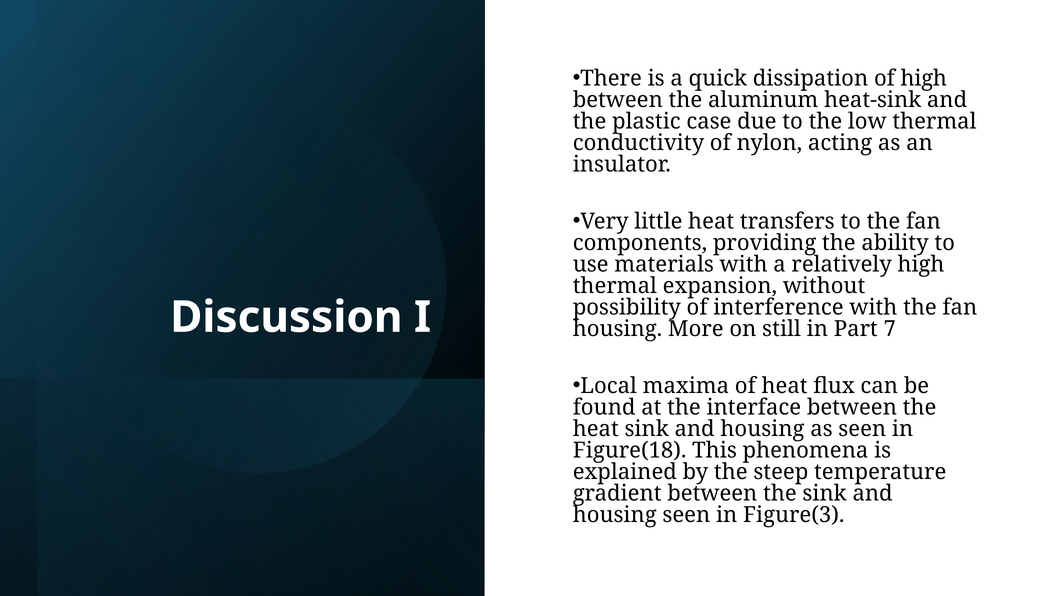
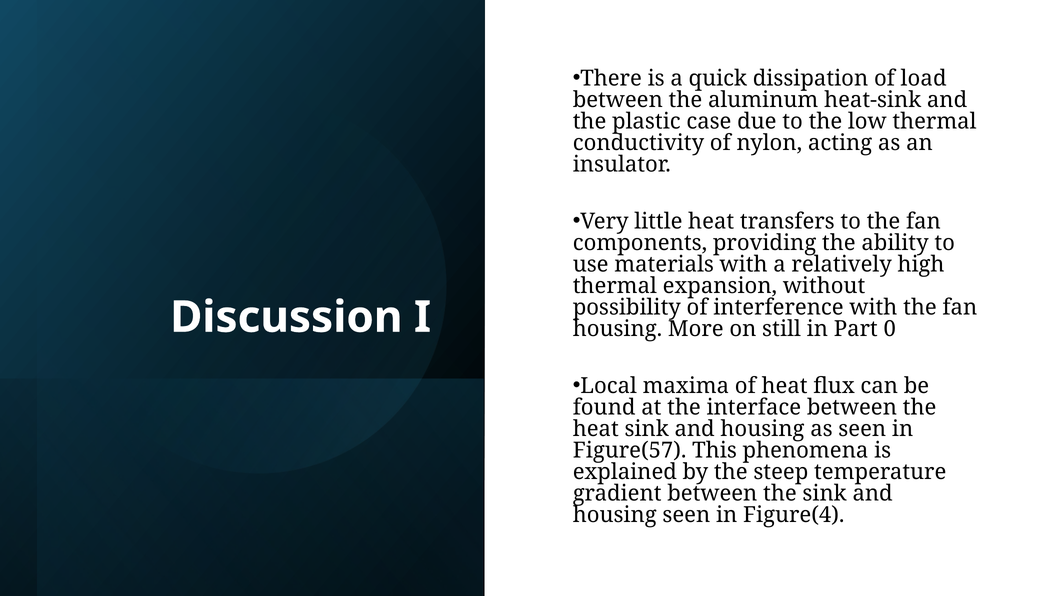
of high: high -> load
7: 7 -> 0
Figure(18: Figure(18 -> Figure(57
Figure(3: Figure(3 -> Figure(4
